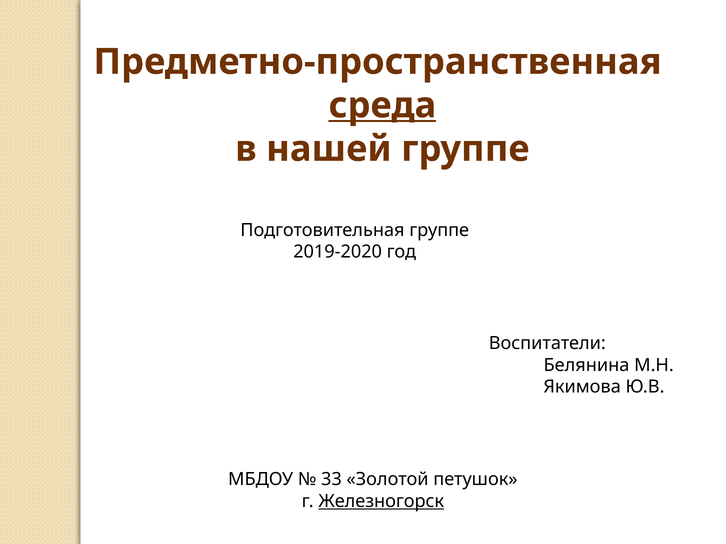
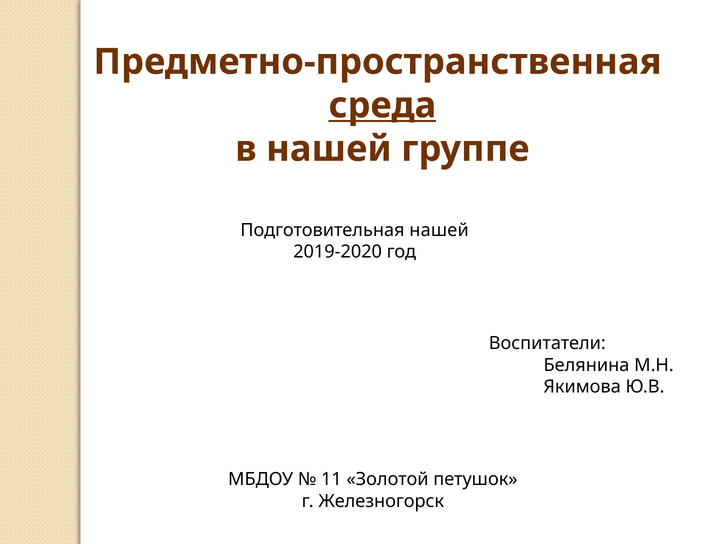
Подготовительная группе: группе -> нашей
33: 33 -> 11
Железногорск underline: present -> none
